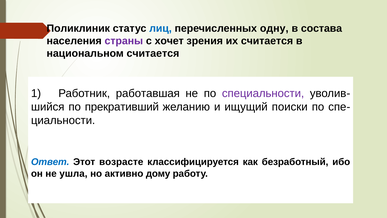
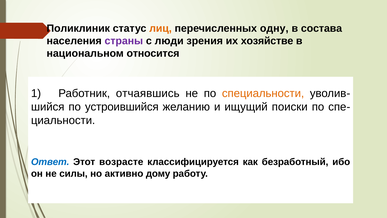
лиц colour: blue -> orange
хочет: хочет -> люди
их считается: считается -> хозяйстве
национальном считается: считается -> относится
работавшая: работавшая -> отчаявшись
специальности colour: purple -> orange
прекративший: прекративший -> устроившийся
ушла: ушла -> силы
